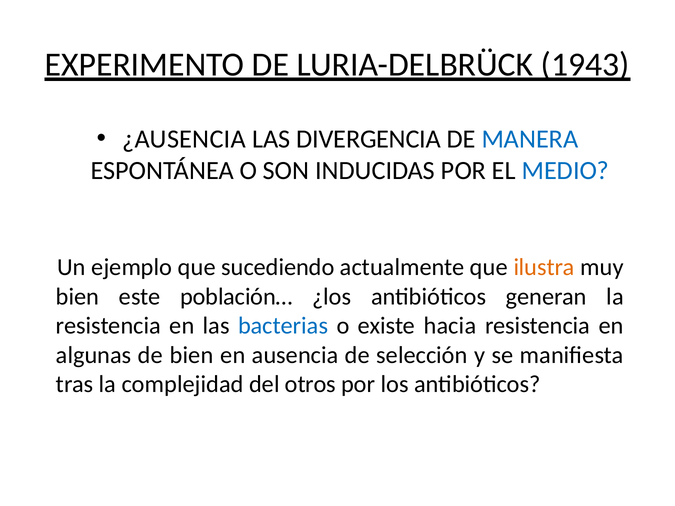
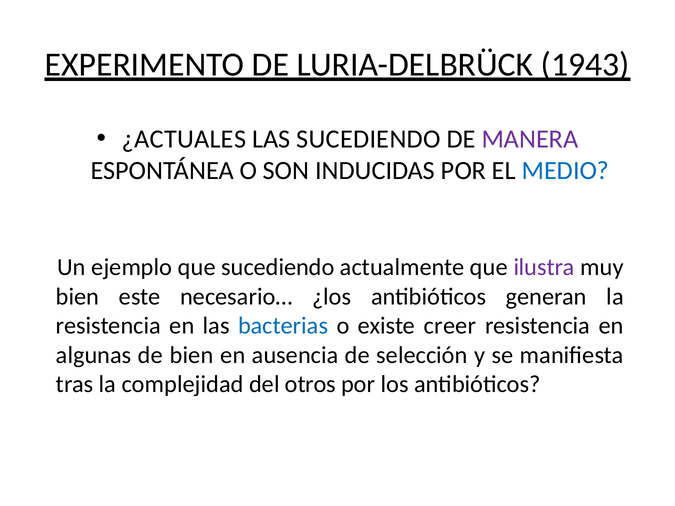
¿AUSENCIA: ¿AUSENCIA -> ¿ACTUALES
LAS DIVERGENCIA: DIVERGENCIA -> SUCEDIENDO
MANERA colour: blue -> purple
ilustra colour: orange -> purple
población…: población… -> necesario…
hacia: hacia -> creer
